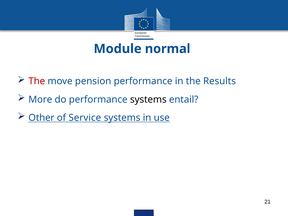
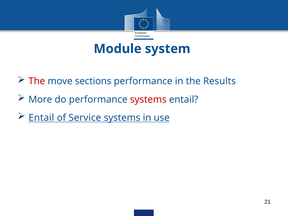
normal: normal -> system
pension: pension -> sections
systems at (148, 99) colour: black -> red
Other at (41, 118): Other -> Entail
